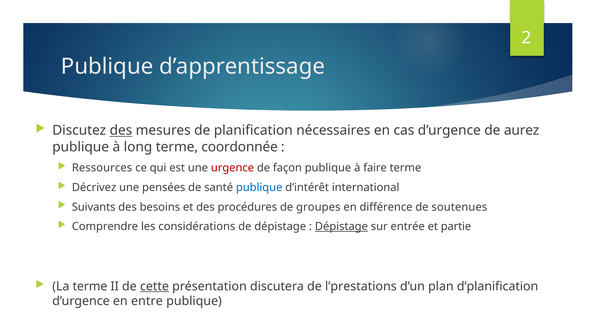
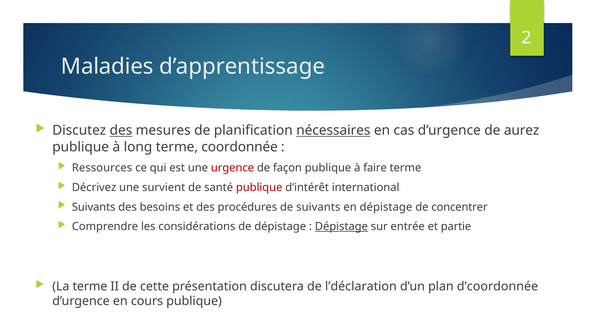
Publique at (107, 66): Publique -> Maladies
nécessaires underline: none -> present
pensées: pensées -> survient
publique at (259, 188) colour: blue -> red
de groupes: groupes -> suivants
en différence: différence -> dépistage
soutenues: soutenues -> concentrer
cette underline: present -> none
l’prestations: l’prestations -> l’déclaration
d’planification: d’planification -> d’coordonnée
entre: entre -> cours
